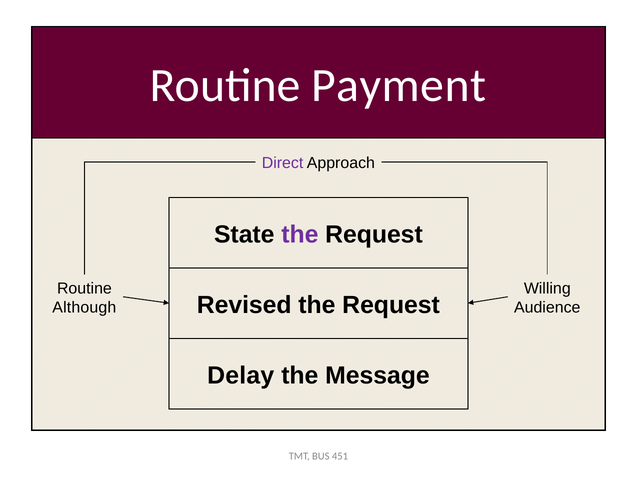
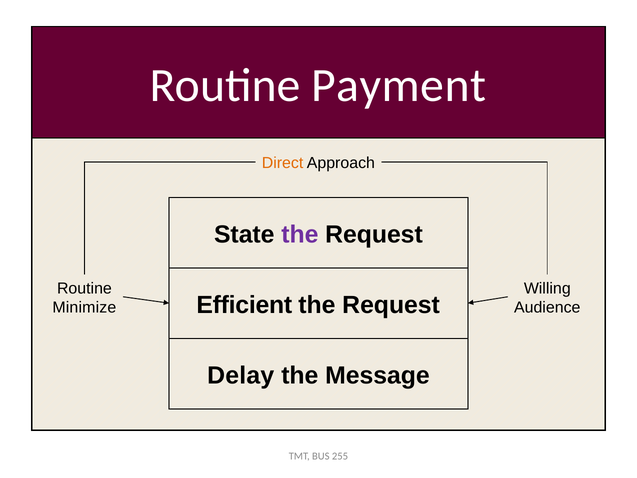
Direct colour: purple -> orange
Revised: Revised -> Efficient
Although: Although -> Minimize
451: 451 -> 255
